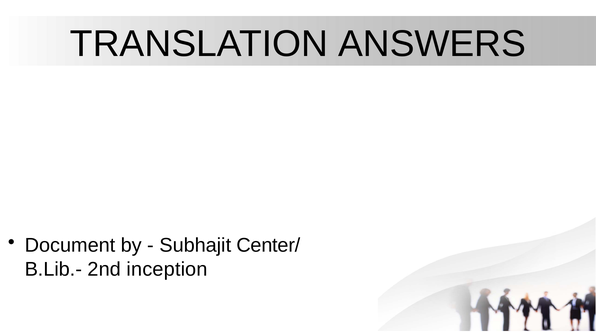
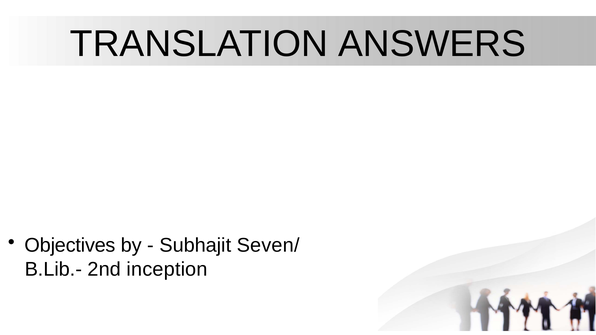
Document: Document -> Objectives
Center/: Center/ -> Seven/
